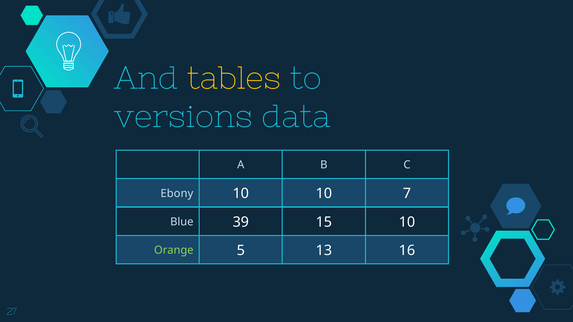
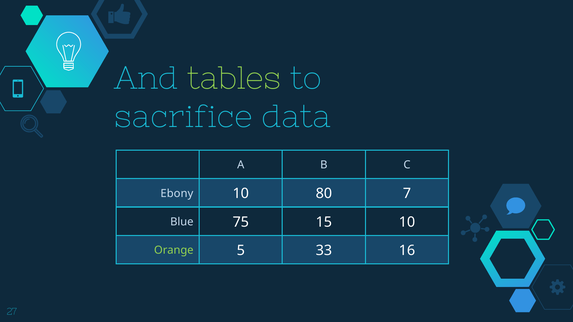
tables colour: yellow -> light green
versions: versions -> sacrifice
10 10: 10 -> 80
39: 39 -> 75
13: 13 -> 33
